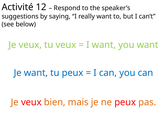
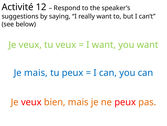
Je want: want -> mais
